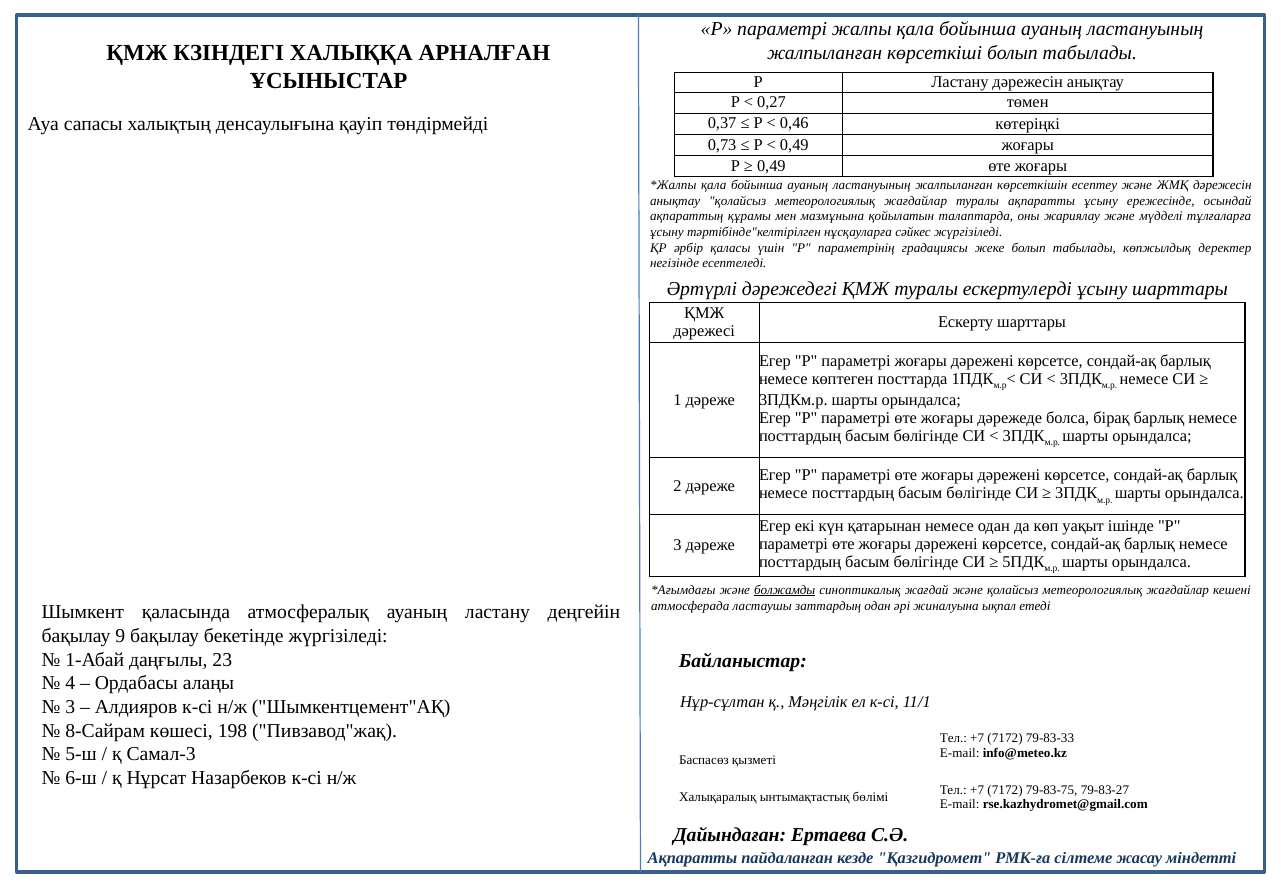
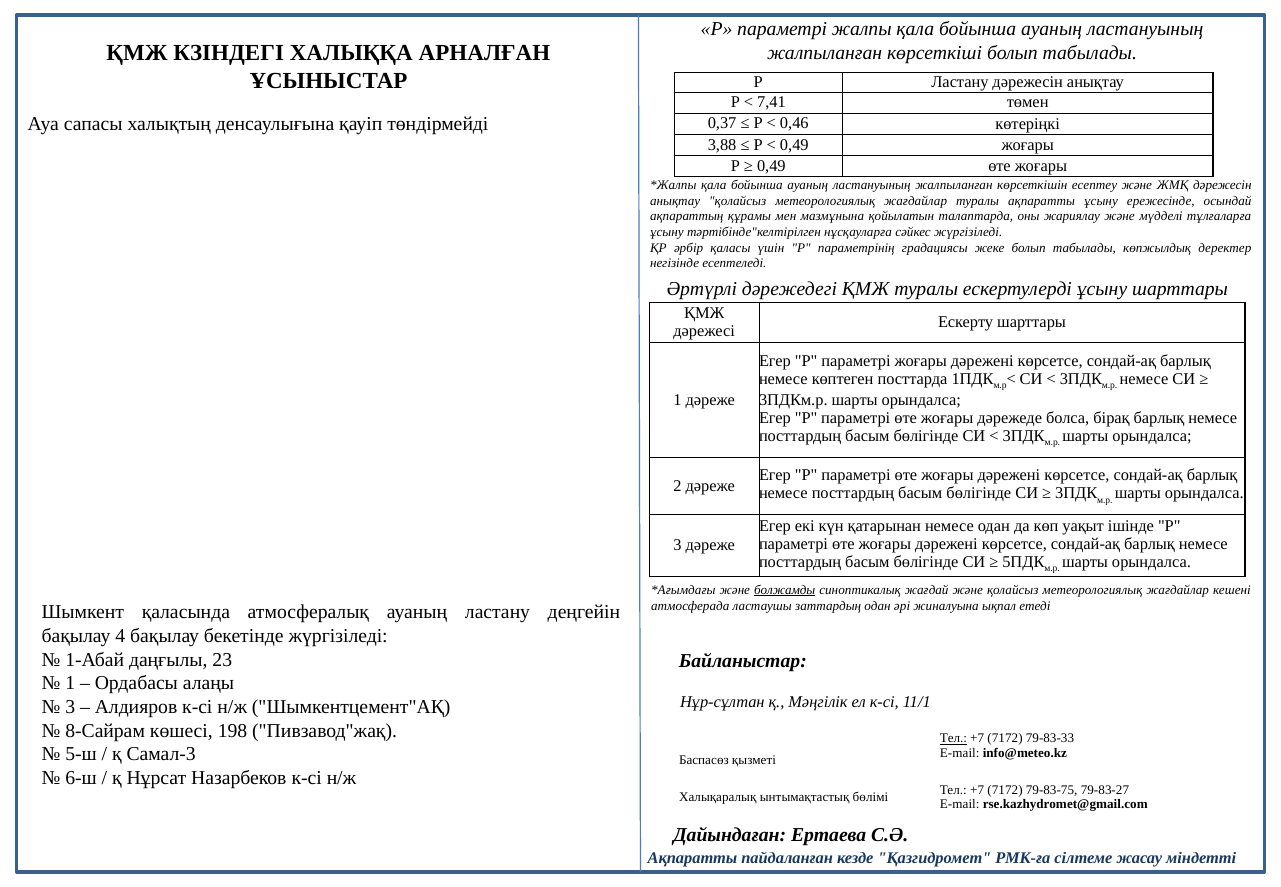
0,27: 0,27 -> 7,41
0,73: 0,73 -> 3,88
9: 9 -> 4
4 at (70, 683): 4 -> 1
Тел at (953, 738) underline: none -> present
